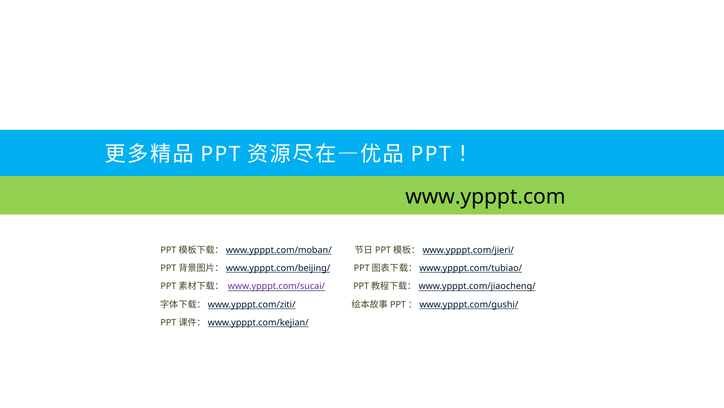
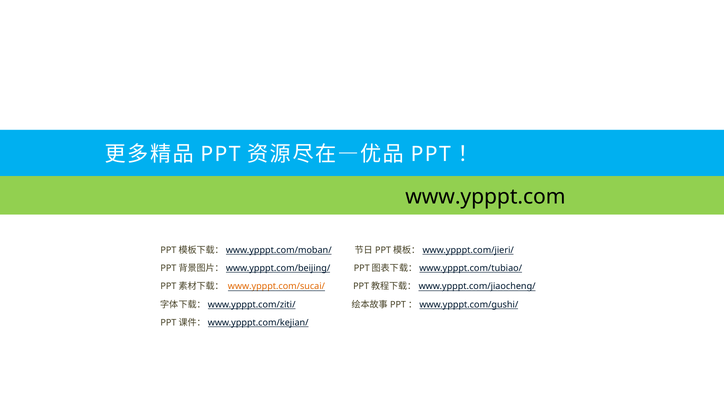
www.ypppt.com/sucai/ colour: purple -> orange
